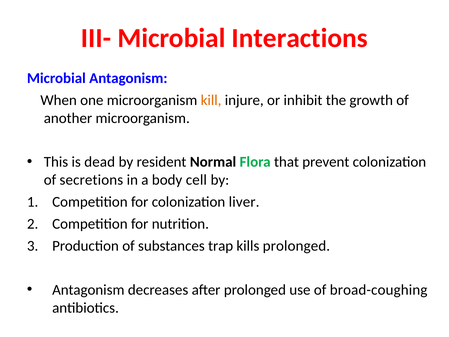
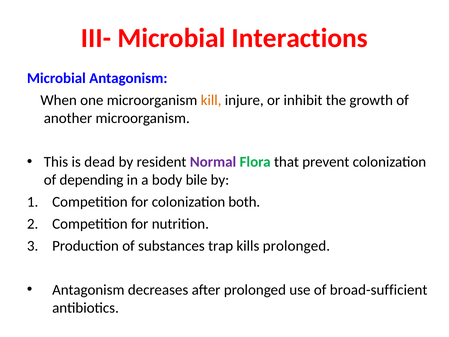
Normal colour: black -> purple
secretions: secretions -> depending
cell: cell -> bile
liver: liver -> both
broad-coughing: broad-coughing -> broad-sufficient
